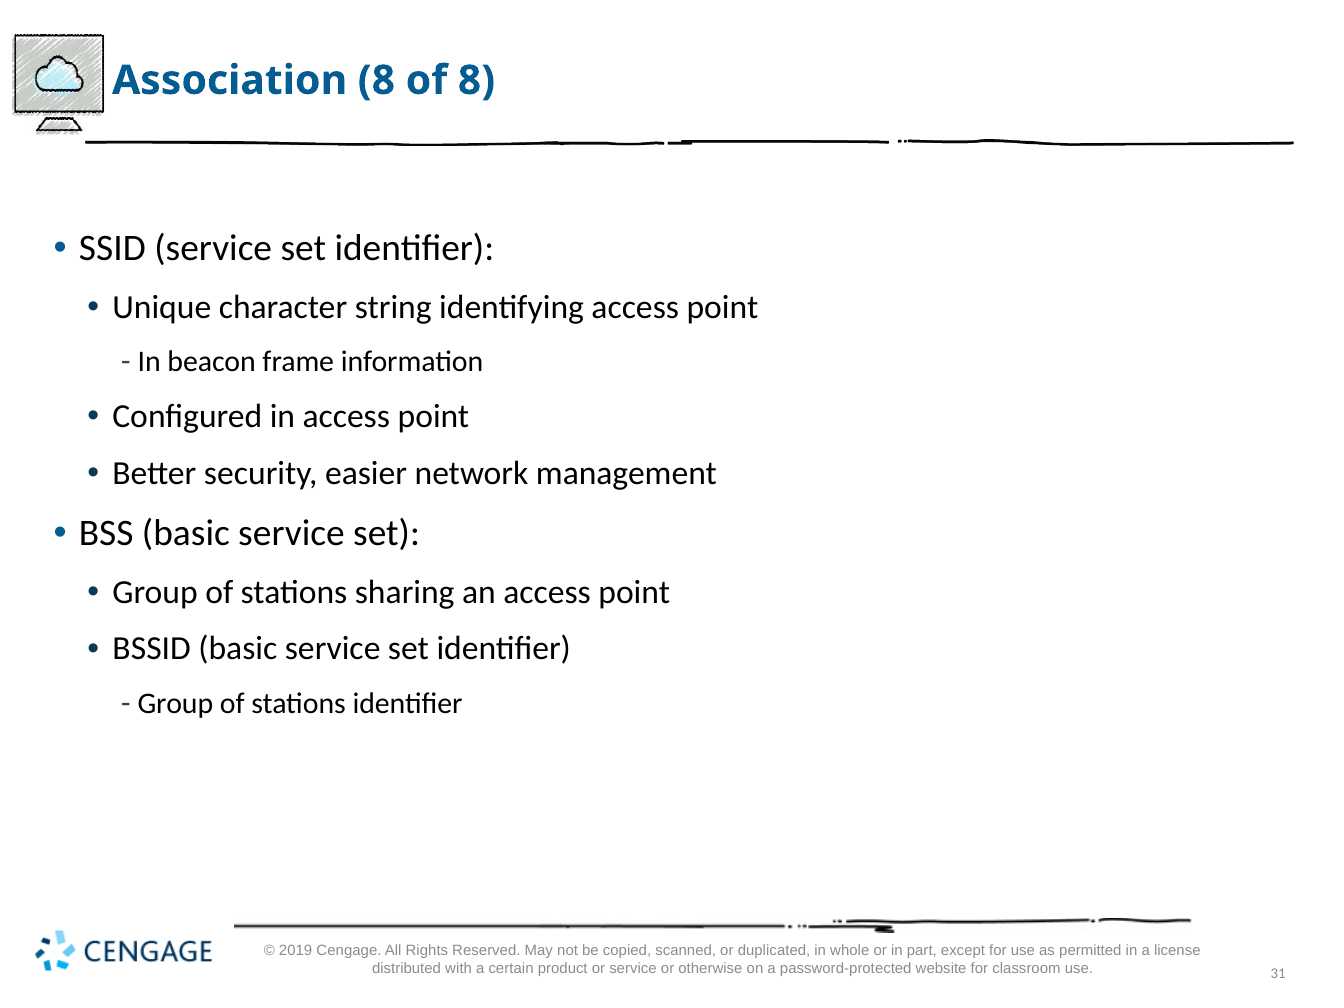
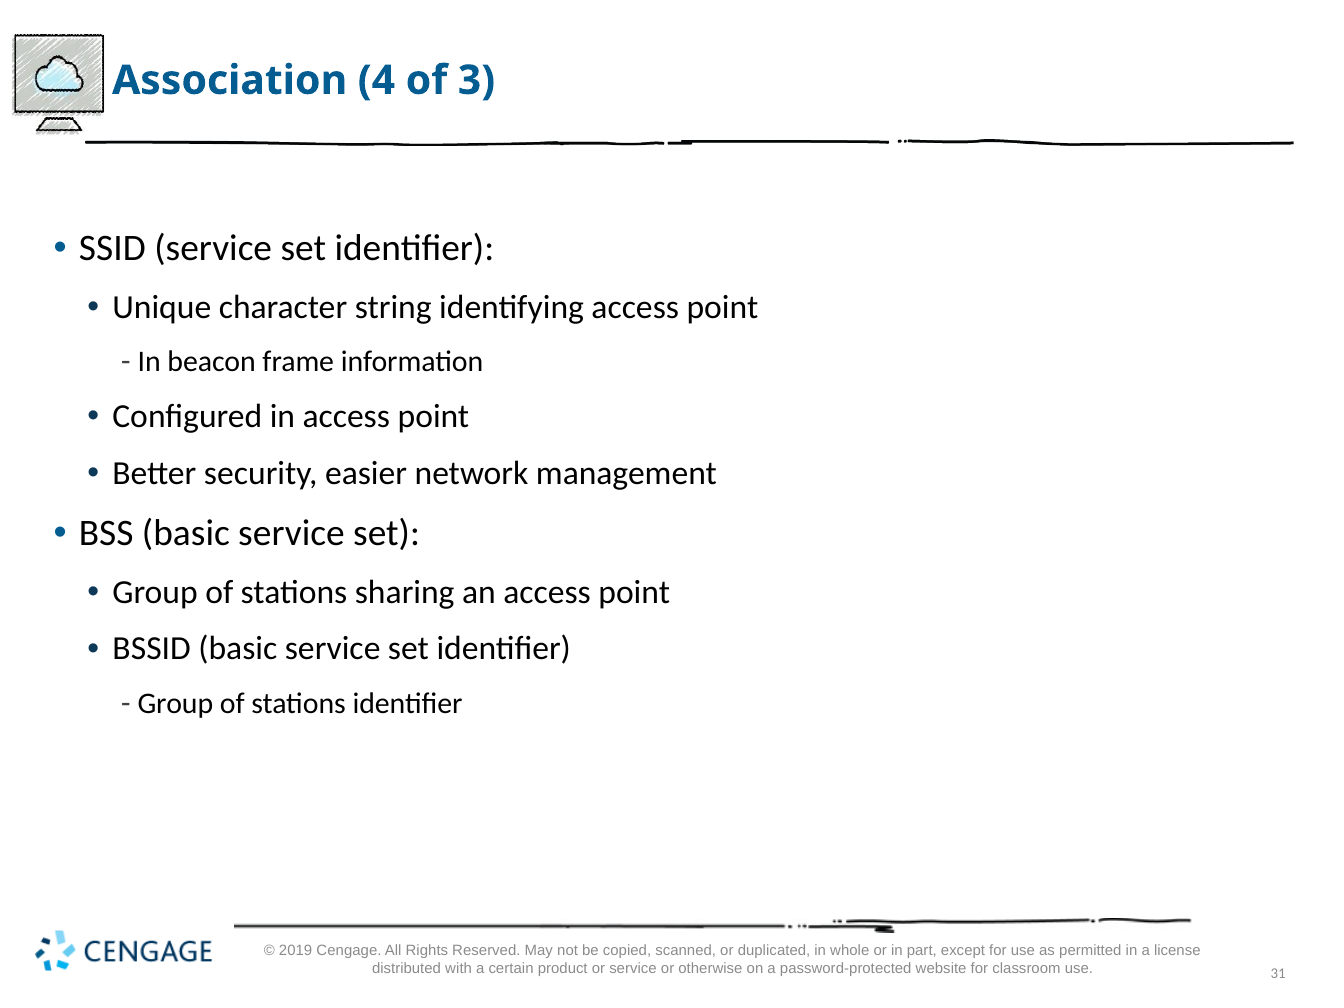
Association 8: 8 -> 4
of 8: 8 -> 3
